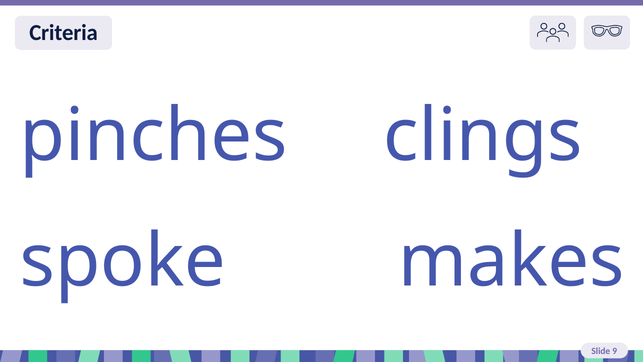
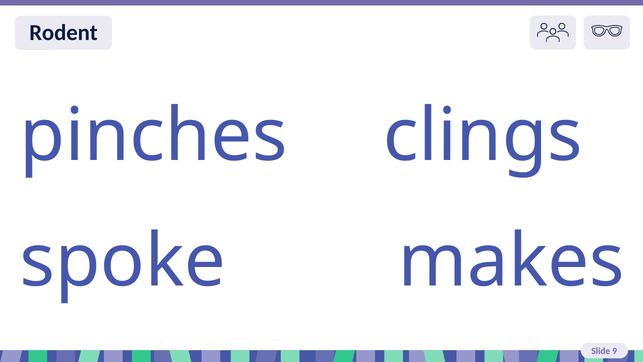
Criteria: Criteria -> Rodent
